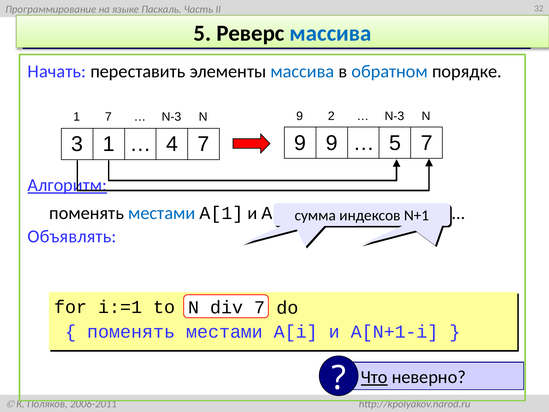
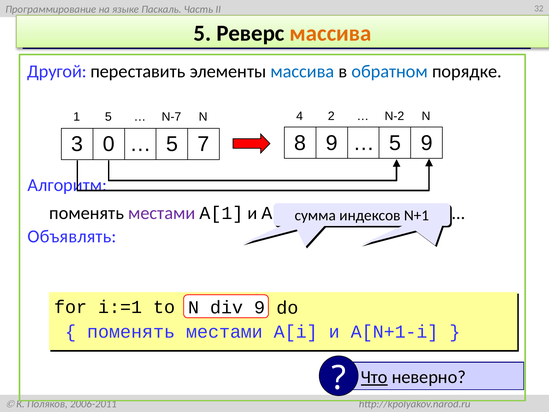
массива at (331, 33) colour: blue -> orange
Начать: Начать -> Другой
1 7: 7 -> 5
N-3 at (171, 117): N-3 -> N-7
N 9: 9 -> 4
N-3 at (394, 116): N-3 -> N-2
3 1: 1 -> 0
4 at (172, 144): 4 -> 5
7 9: 9 -> 8
5 7: 7 -> 9
Алгоритм underline: present -> none
местами at (162, 213) colour: blue -> purple
7 at (260, 307): 7 -> 9
